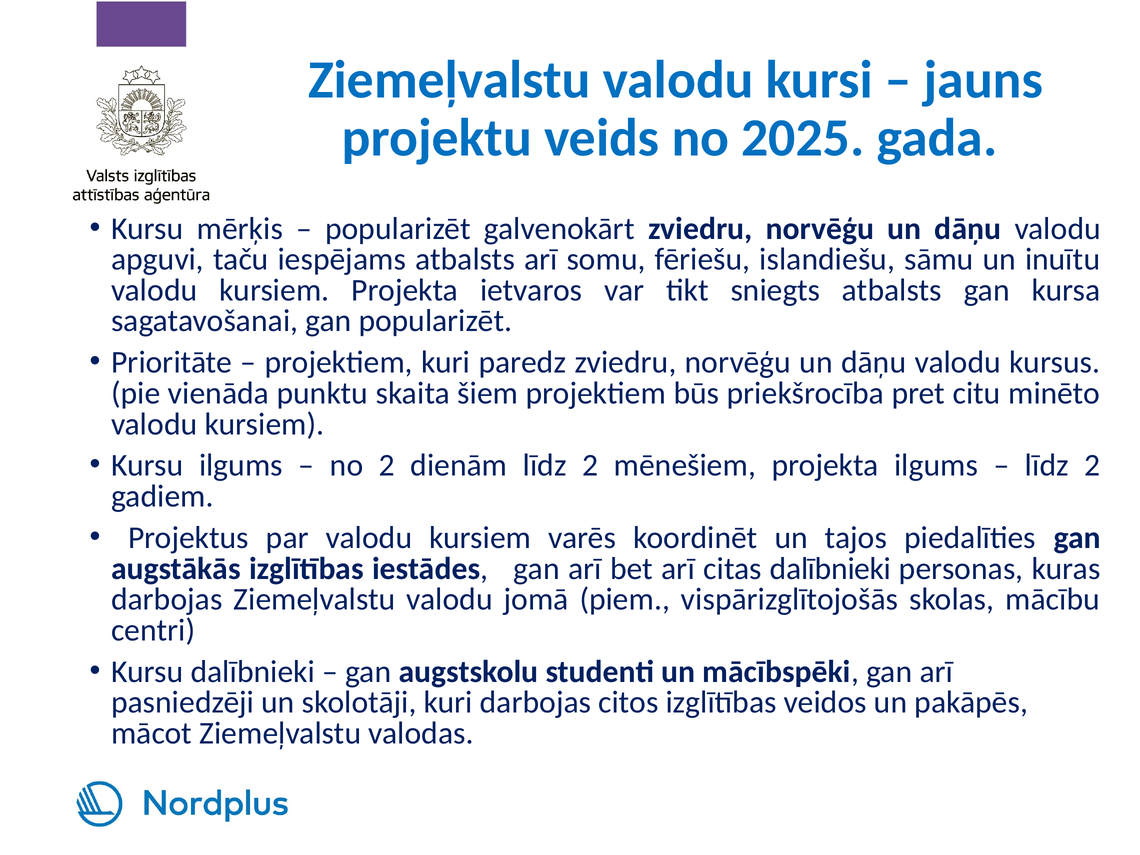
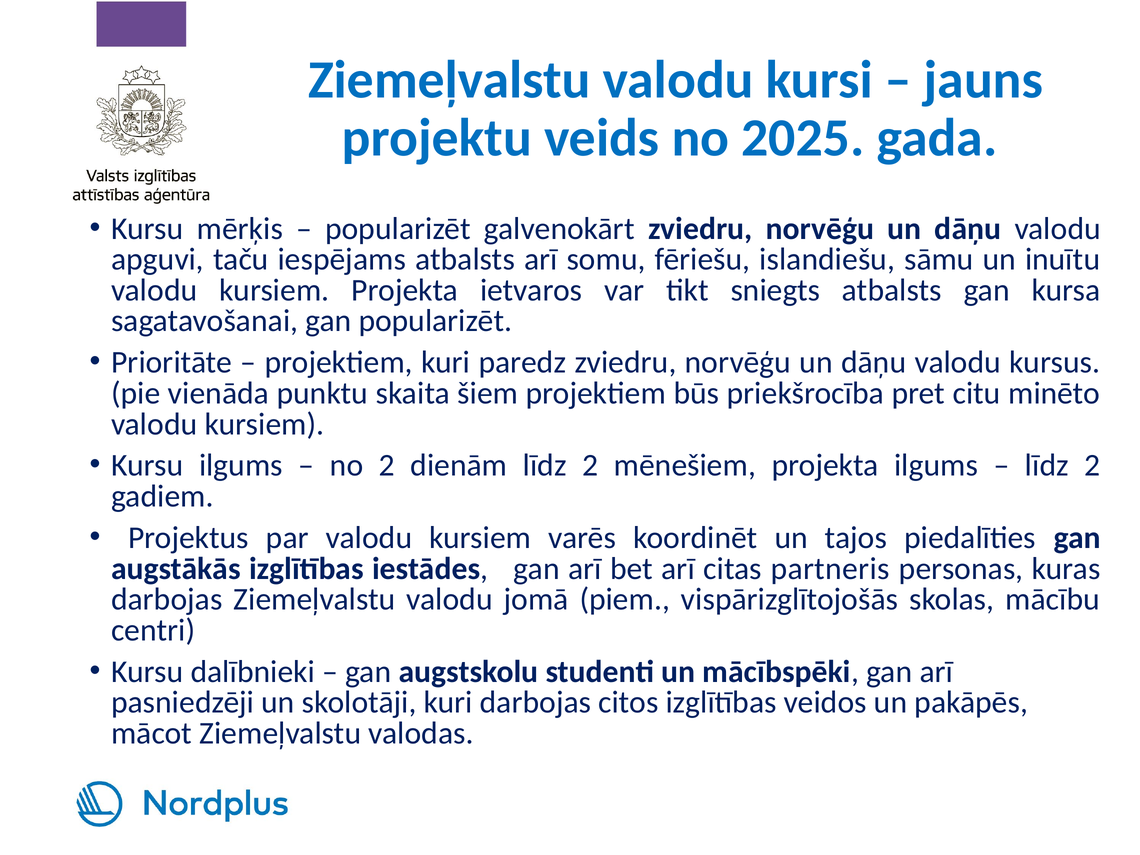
citas dalībnieki: dalībnieki -> partneris
